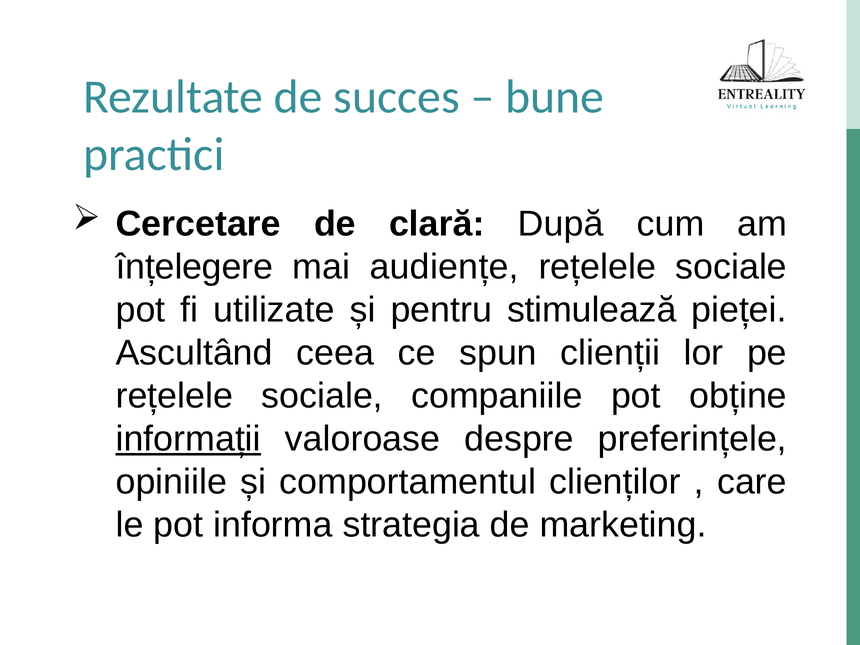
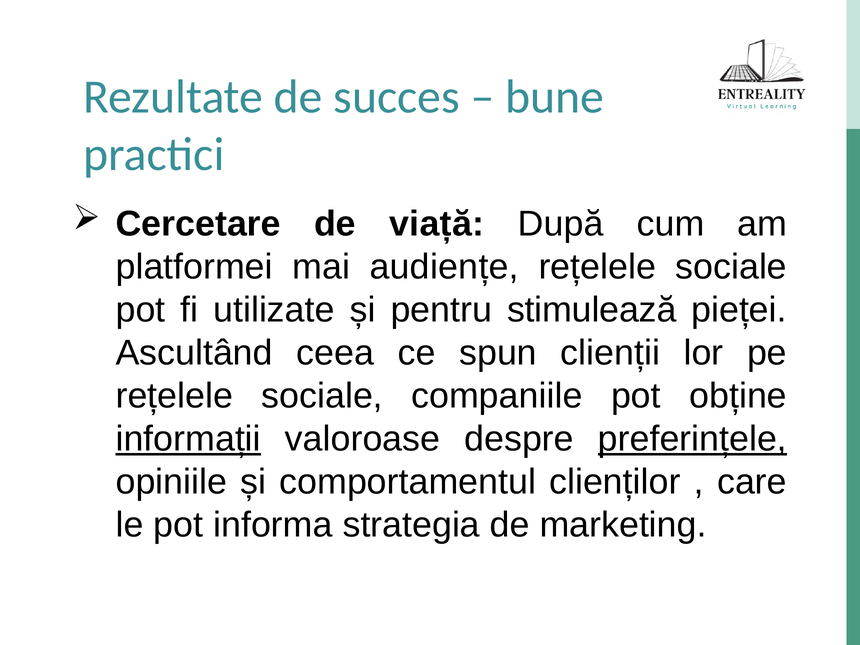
clară: clară -> viață
înțelegere: înțelegere -> platformei
preferințele underline: none -> present
